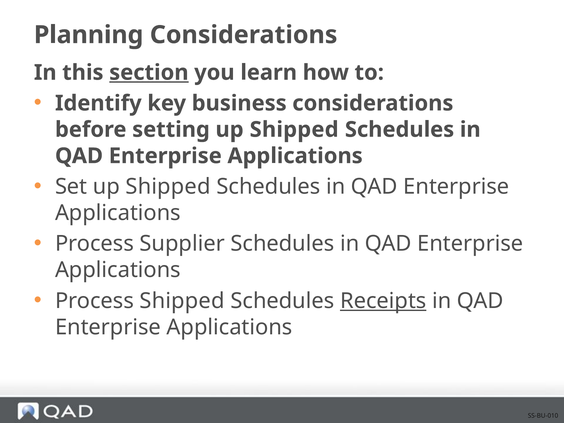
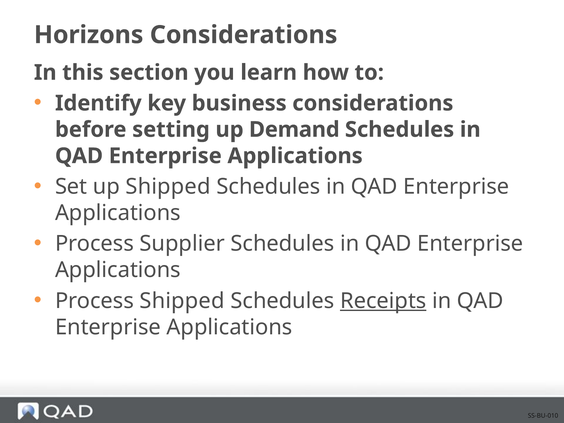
Planning: Planning -> Horizons
section underline: present -> none
setting up Shipped: Shipped -> Demand
